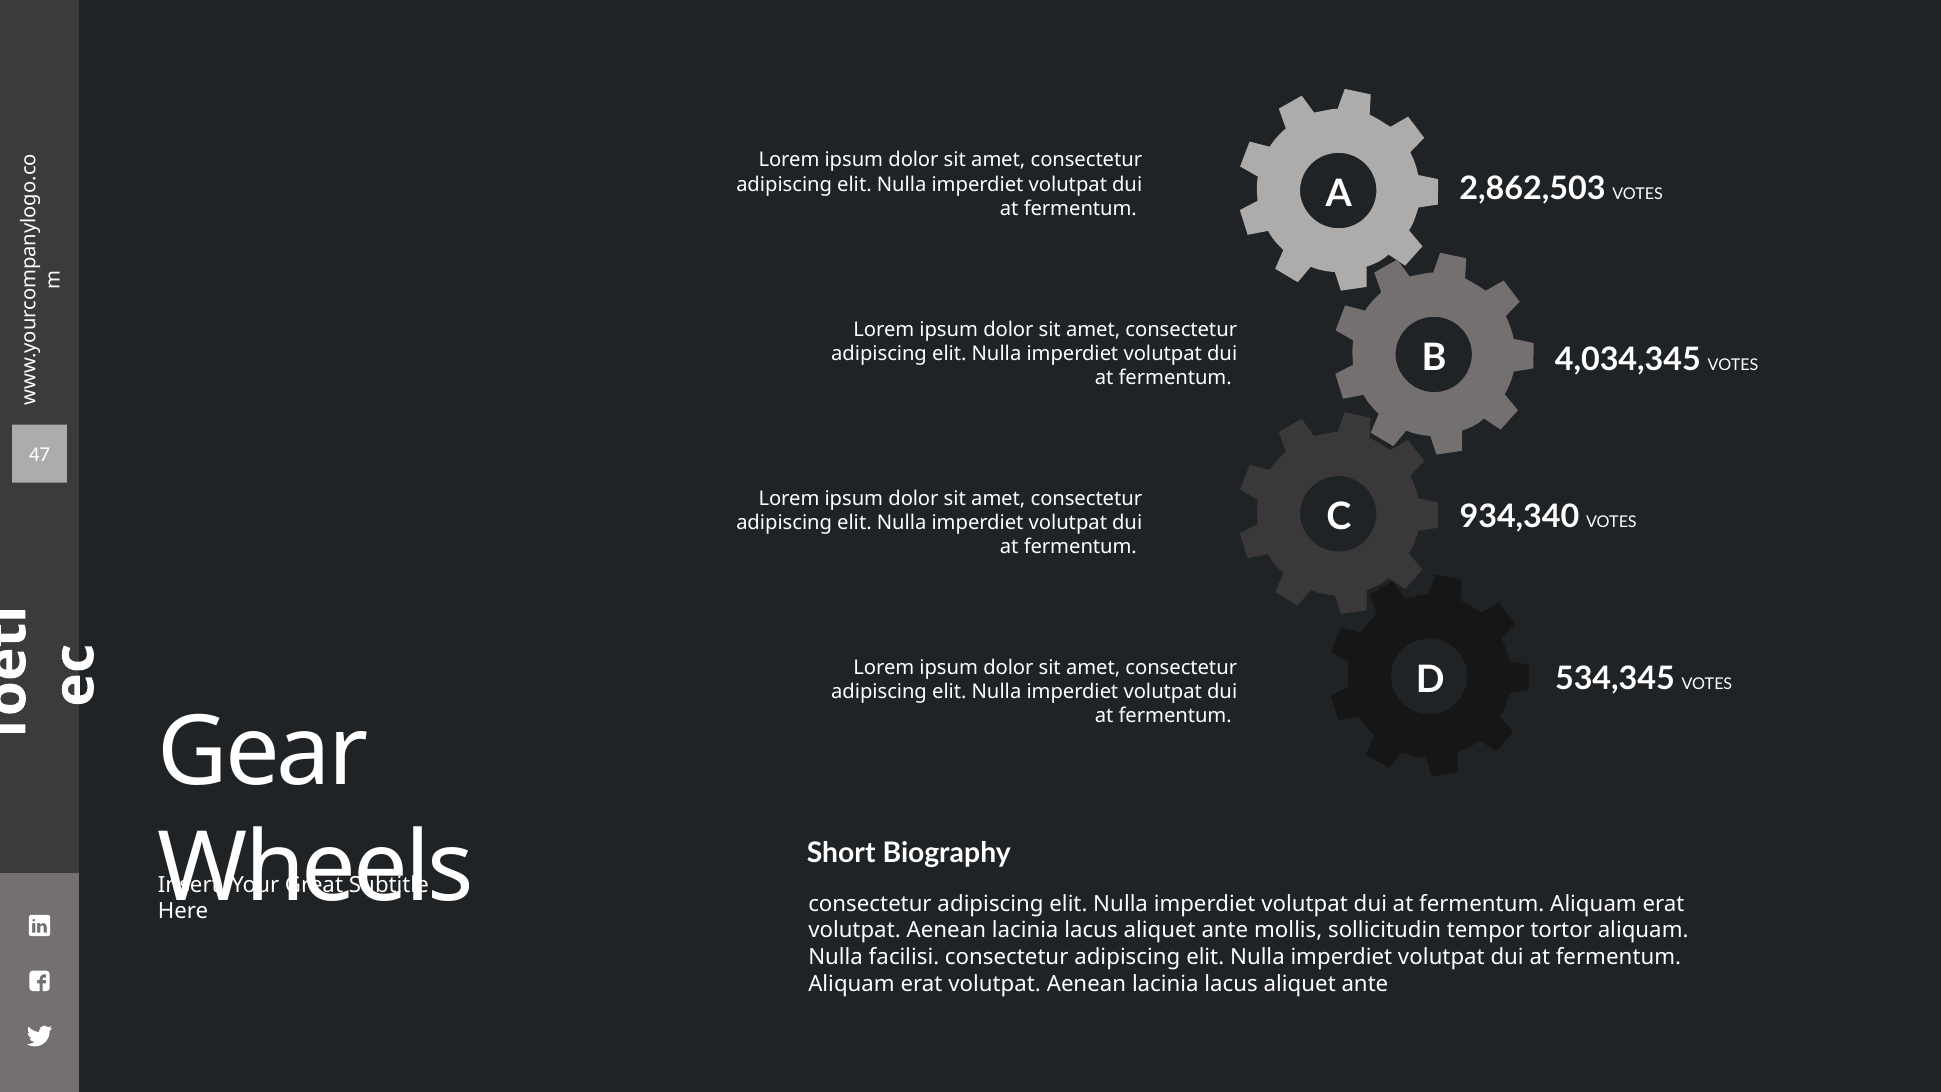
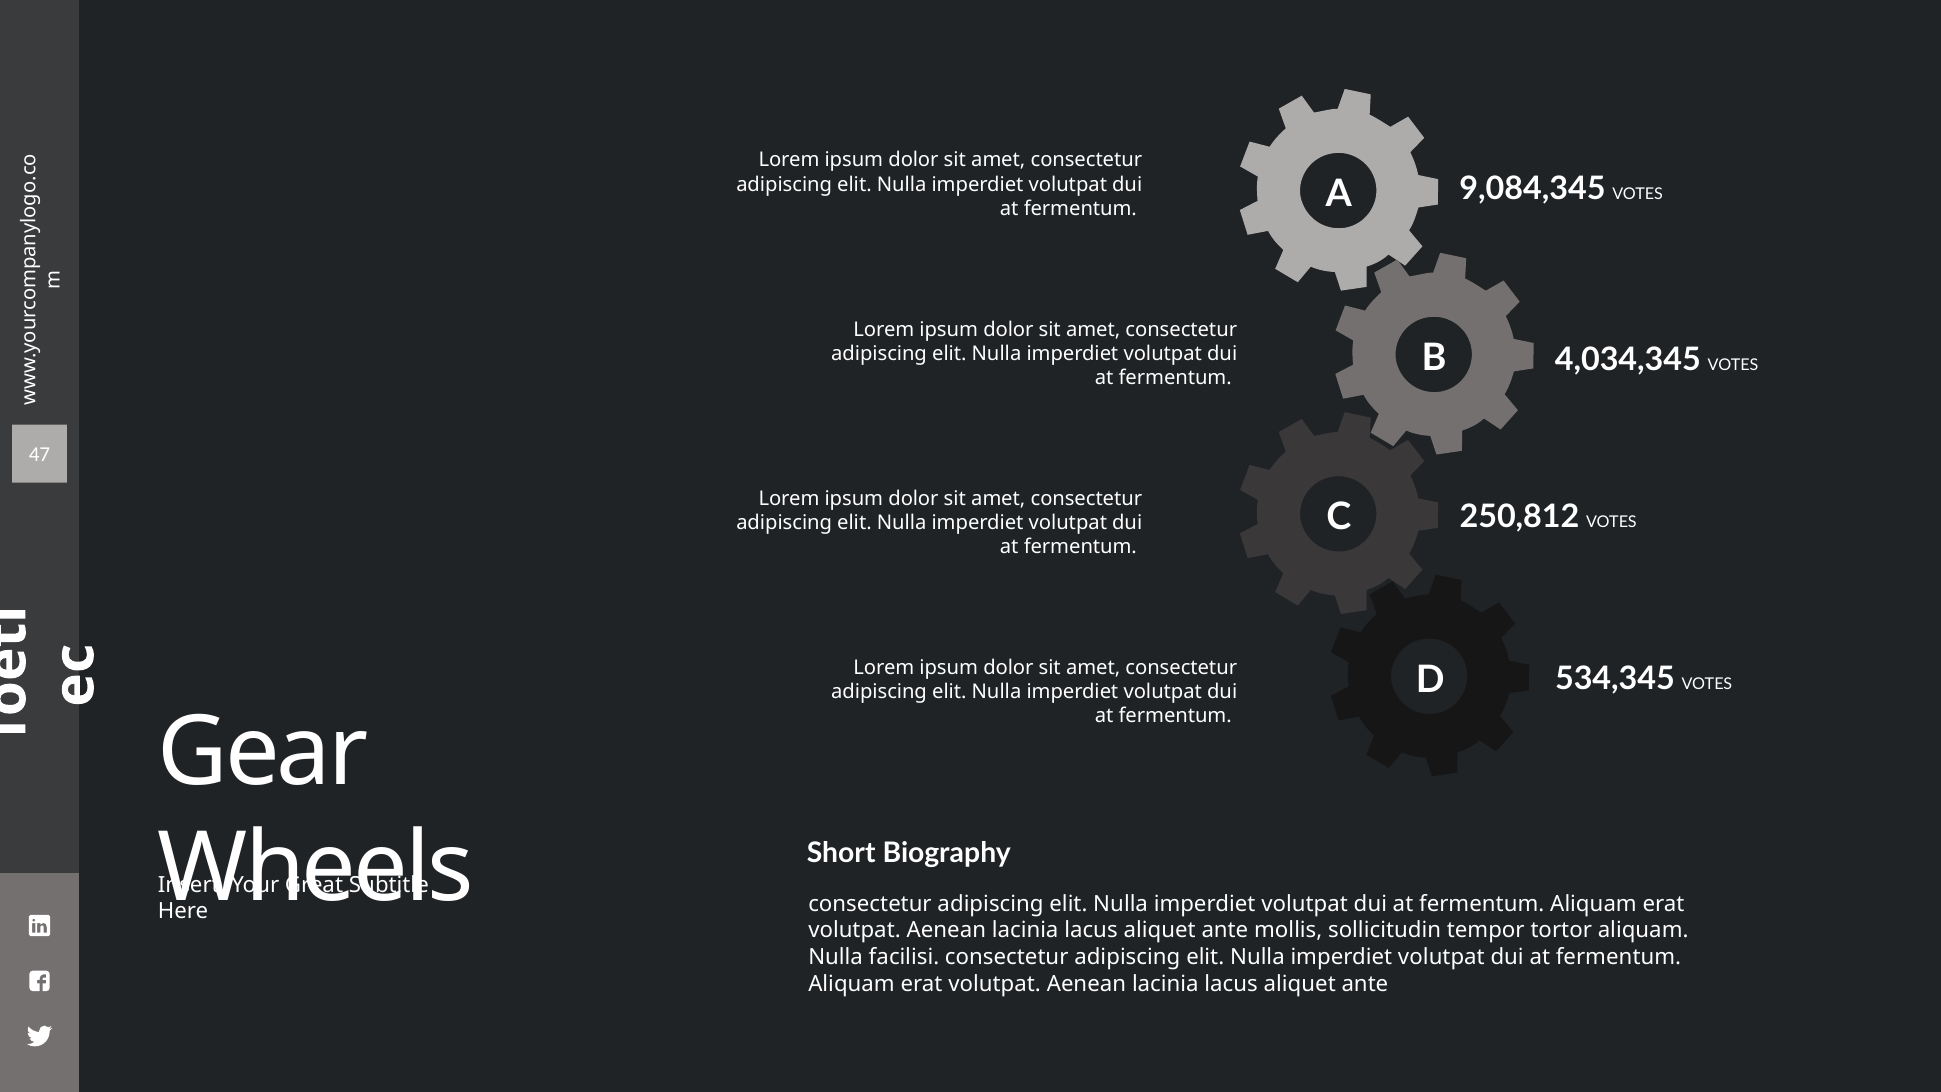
2,862,503: 2,862,503 -> 9,084,345
934,340: 934,340 -> 250,812
